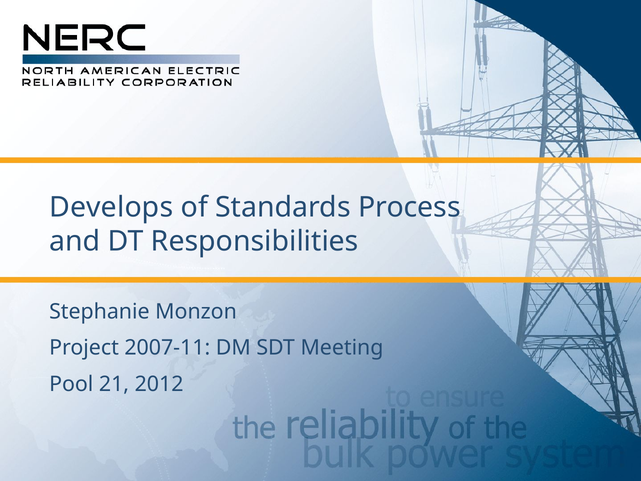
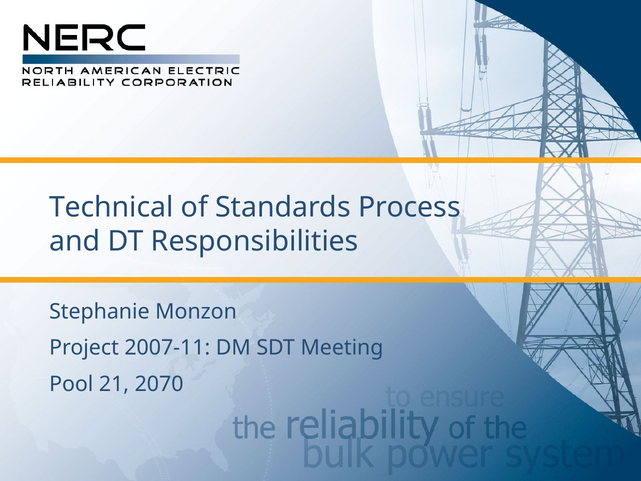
Develops: Develops -> Technical
2012: 2012 -> 2070
